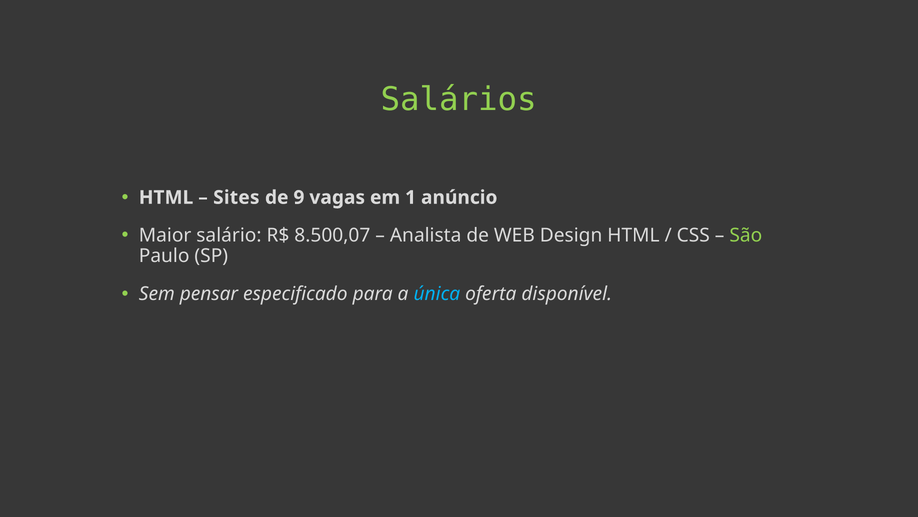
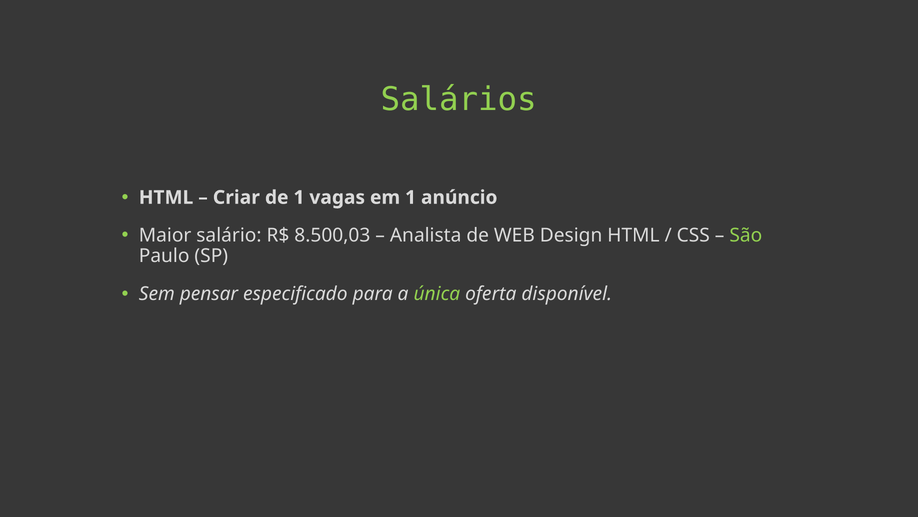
Sites: Sites -> Criar
de 9: 9 -> 1
8.500,07: 8.500,07 -> 8.500,03
única colour: light blue -> light green
